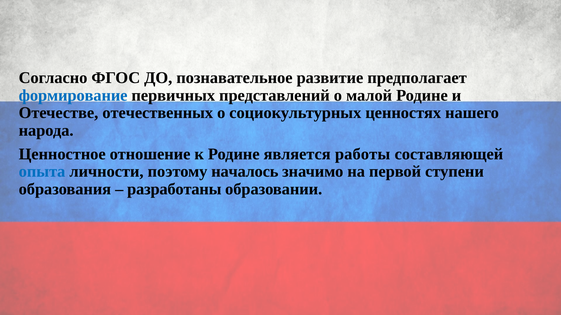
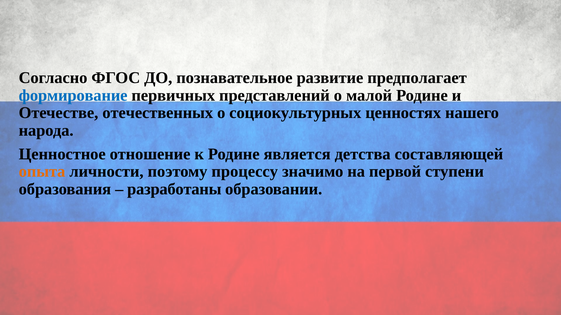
работы: работы -> детства
опыта colour: blue -> orange
началось: началось -> процессу
